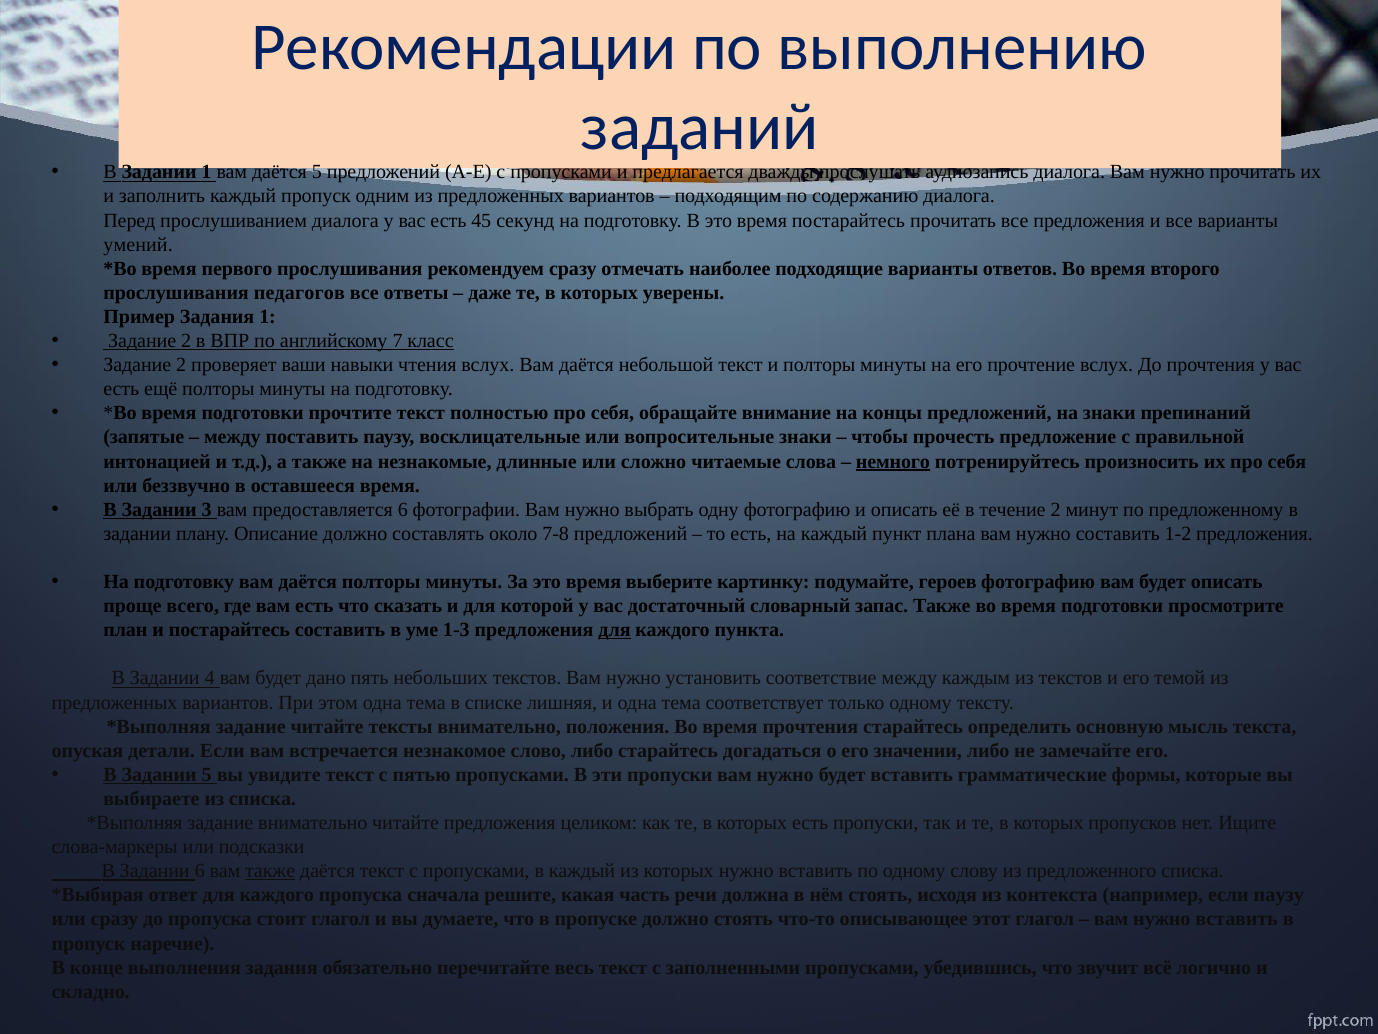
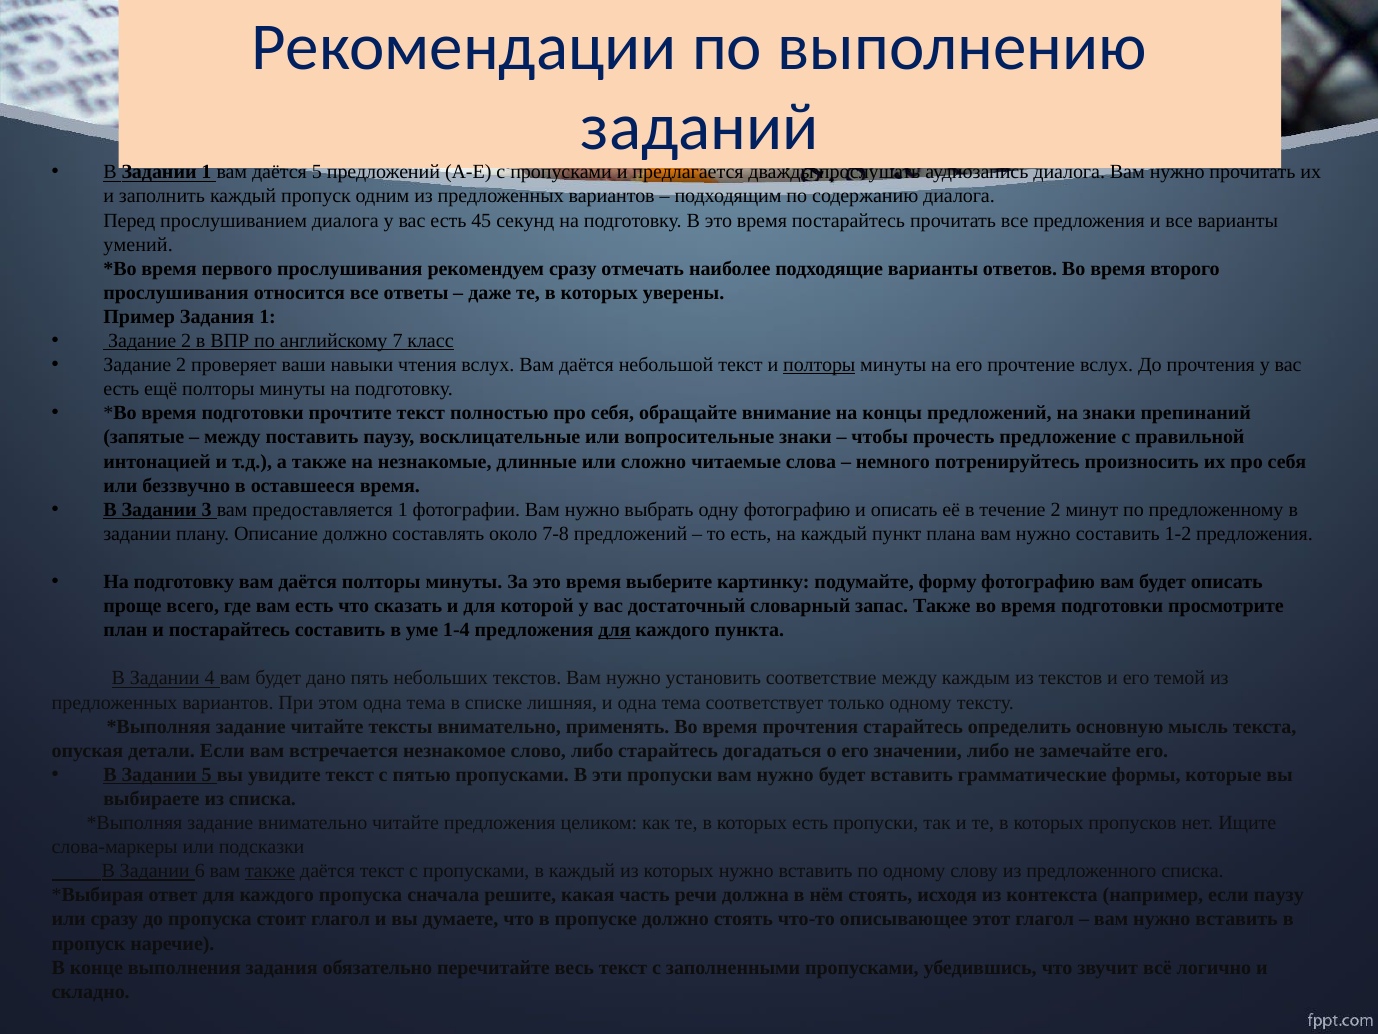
педагогов: педагогов -> относится
полторы at (819, 365) underline: none -> present
немного underline: present -> none
предоставляется 6: 6 -> 1
героев: героев -> форму
1-3: 1-3 -> 1-4
положения: положения -> применять
